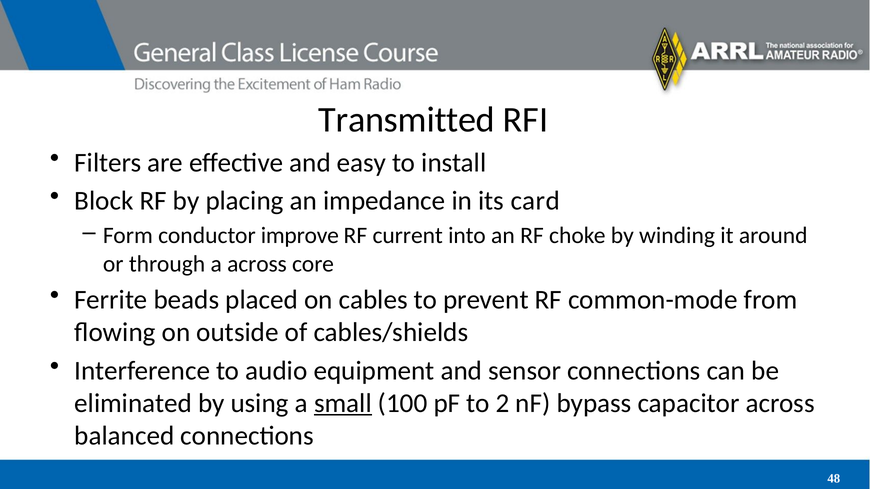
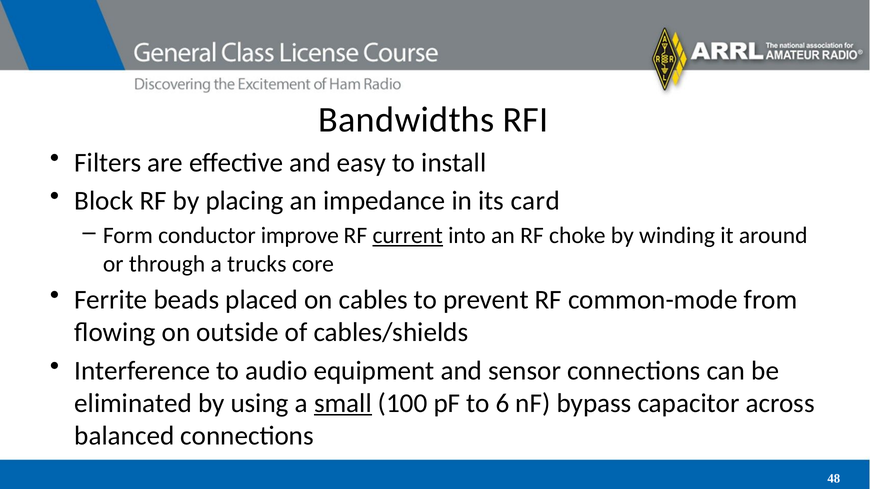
Transmitted: Transmitted -> Bandwidths
current underline: none -> present
a across: across -> trucks
2: 2 -> 6
